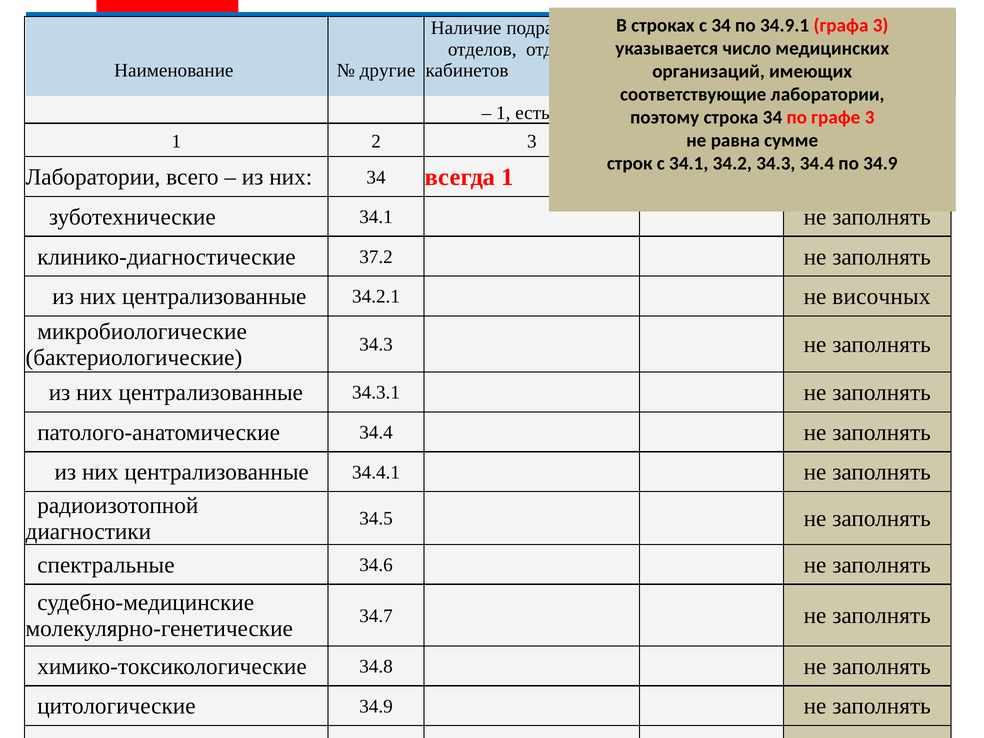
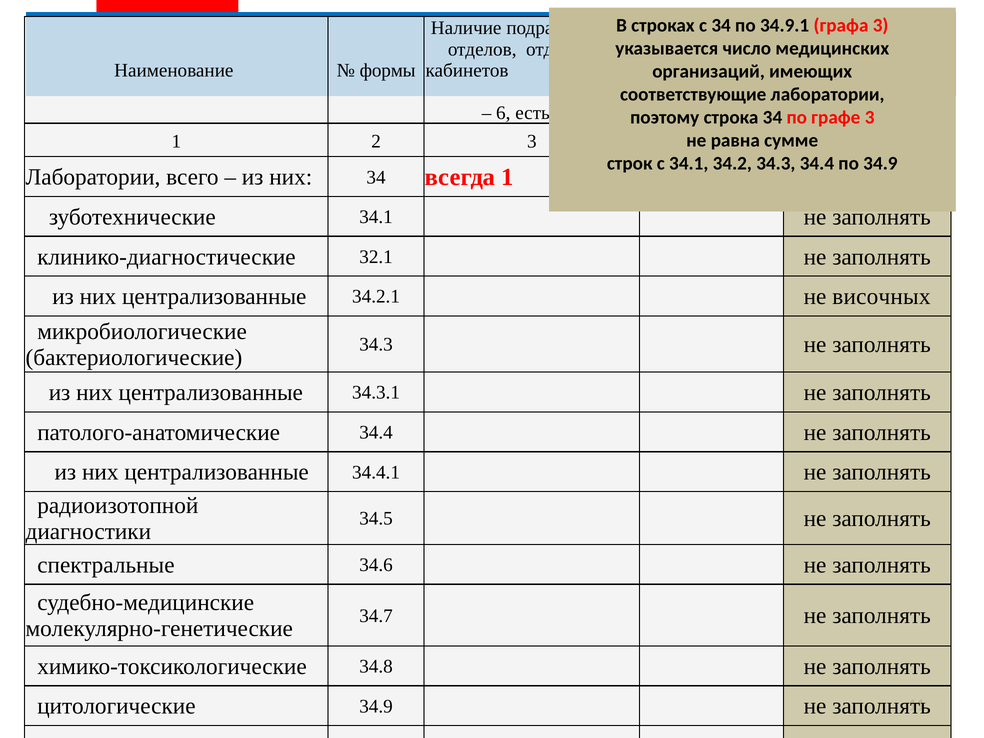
другие: другие -> формы
1 at (503, 113): 1 -> 6
37.2: 37.2 -> 32.1
